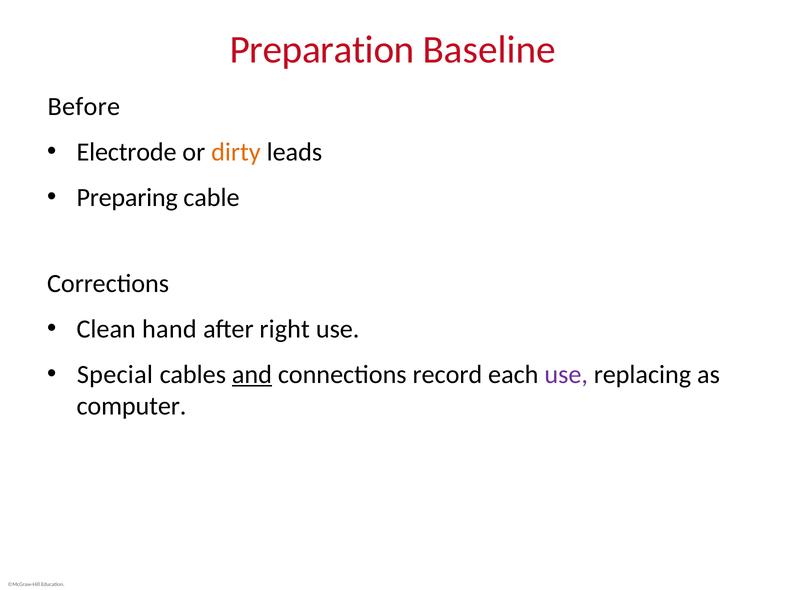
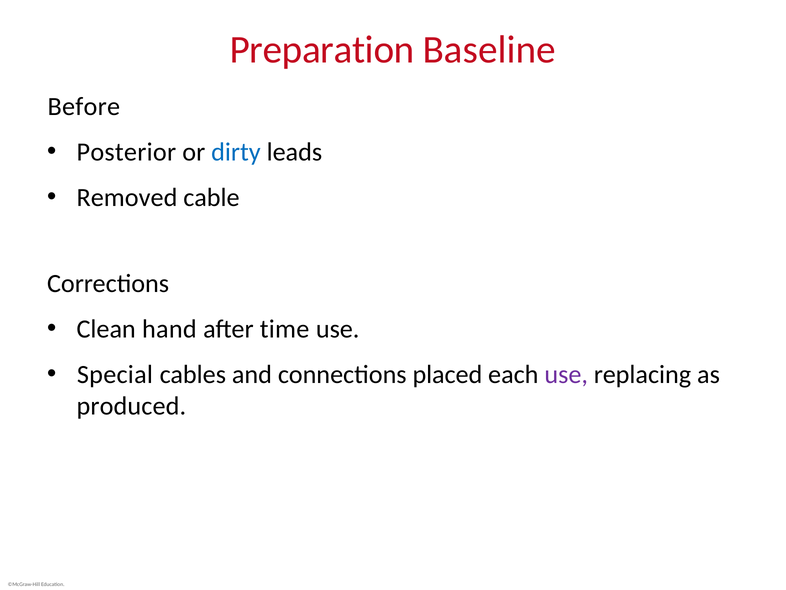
Electrode: Electrode -> Posterior
dirty colour: orange -> blue
Preparing: Preparing -> Removed
right: right -> time
and underline: present -> none
record: record -> placed
computer: computer -> produced
